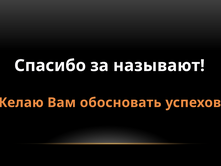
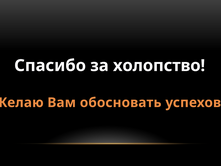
называют: называют -> холопство
